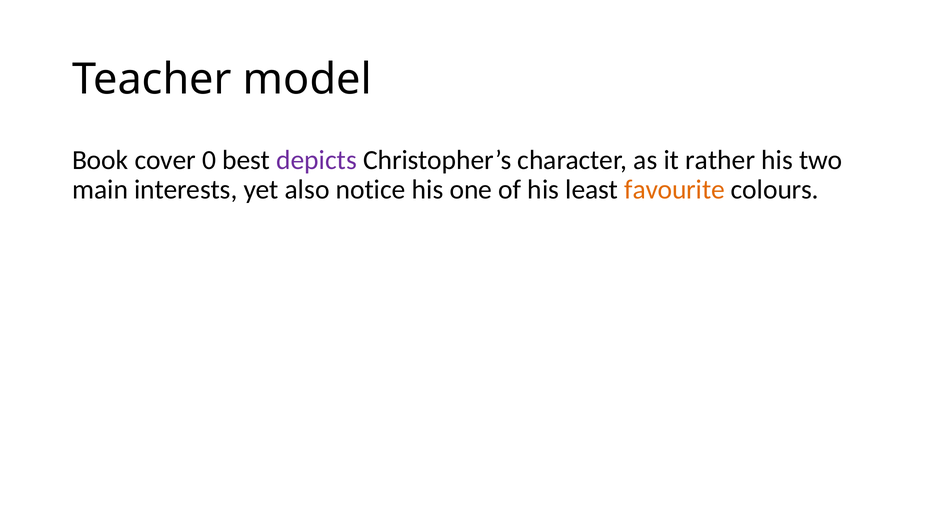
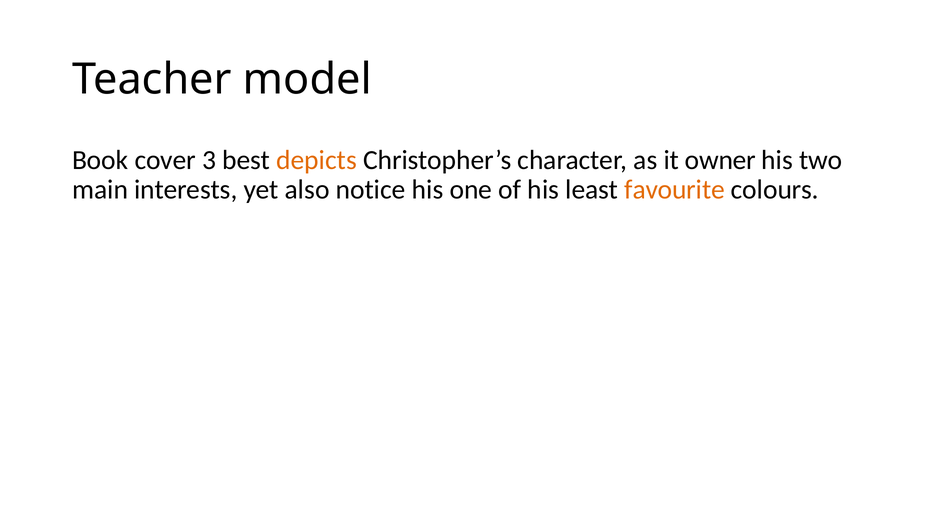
0: 0 -> 3
depicts colour: purple -> orange
rather: rather -> owner
